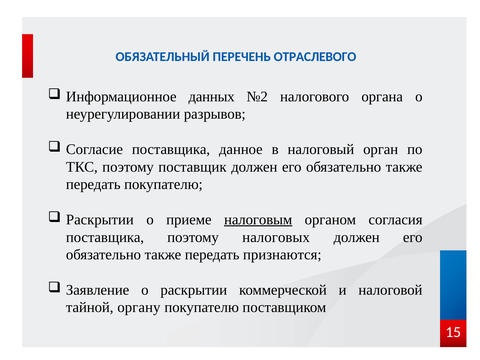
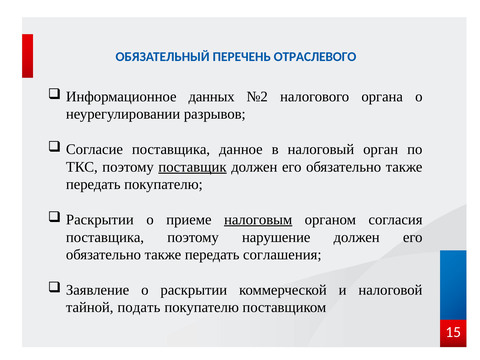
поставщик underline: none -> present
налоговых: налоговых -> нарушение
признаются: признаются -> соглашения
органу: органу -> подать
